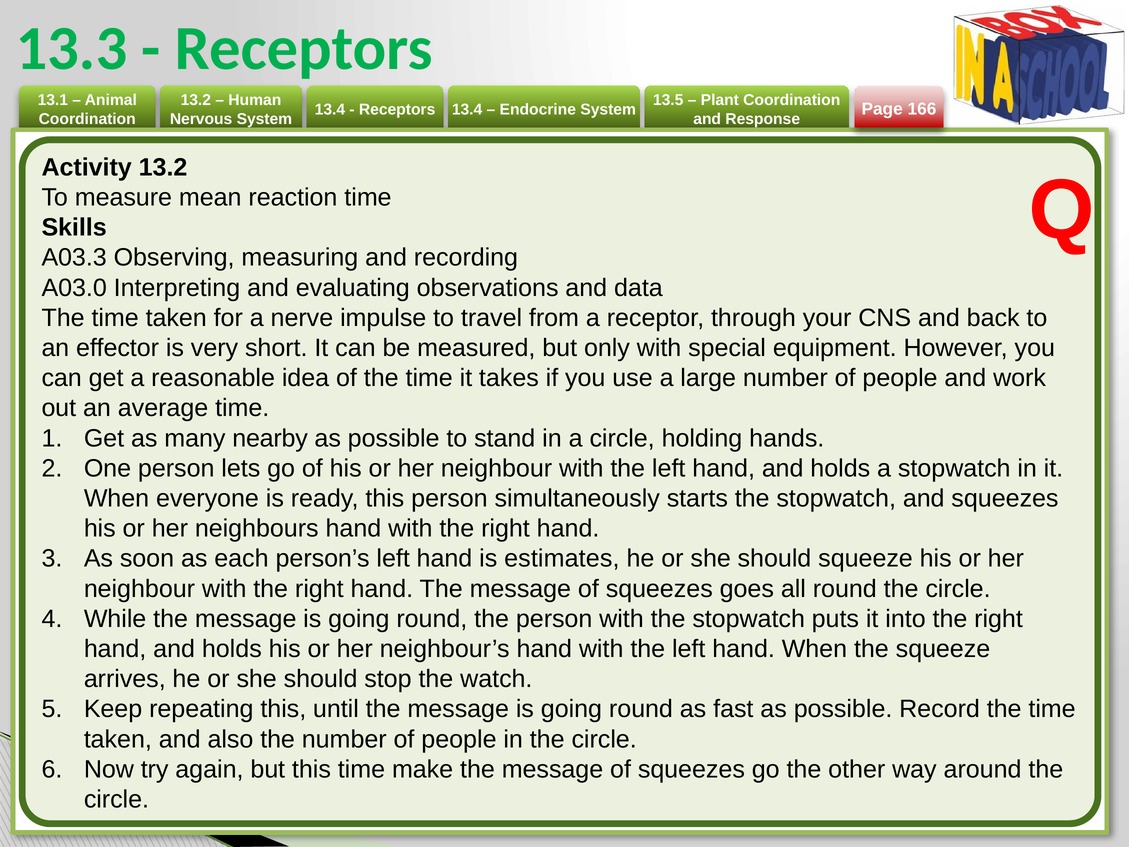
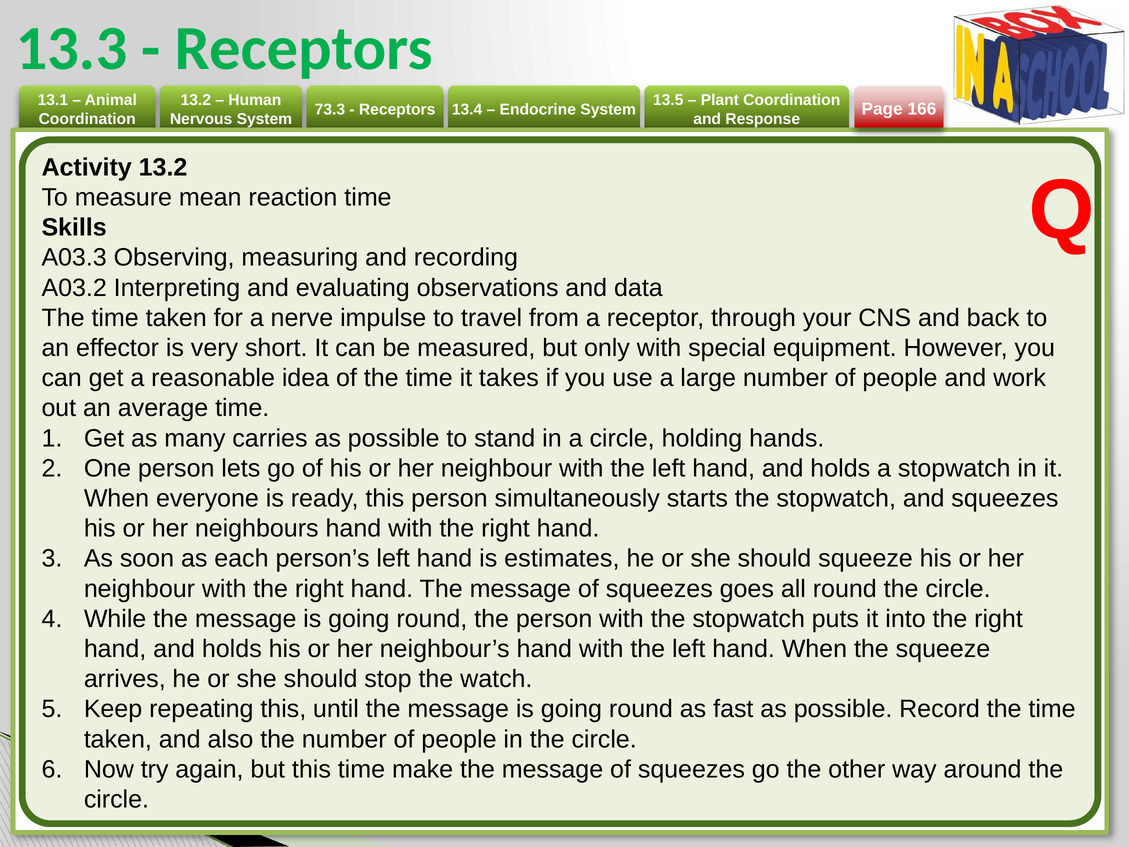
13.4 at (330, 110): 13.4 -> 73.3
A03.0: A03.0 -> A03.2
nearby: nearby -> carries
